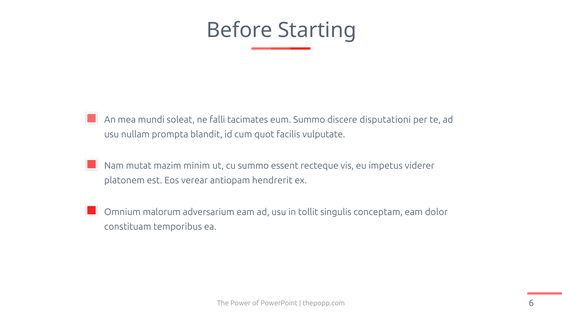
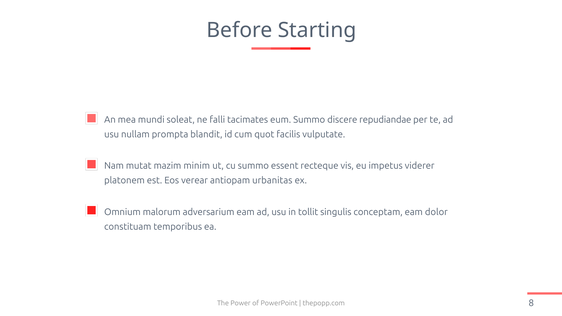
disputationi: disputationi -> repudiandae
hendrerit: hendrerit -> urbanitas
6: 6 -> 8
